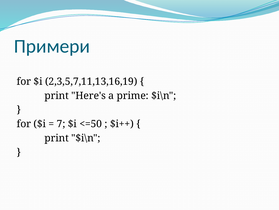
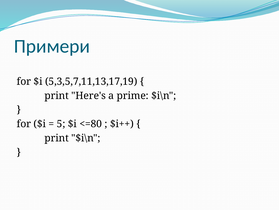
2,3,5,7,11,13,16,19: 2,3,5,7,11,13,16,19 -> 5,3,5,7,11,13,17,19
7: 7 -> 5
<=50: <=50 -> <=80
